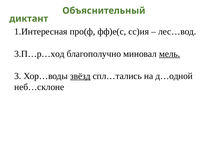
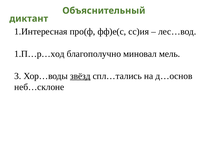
3.П…р…ход: 3.П…р…ход -> 1.П…р…ход
мель underline: present -> none
д…одной: д…одной -> д…основ
